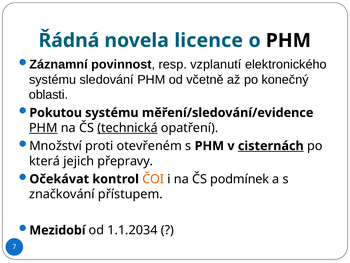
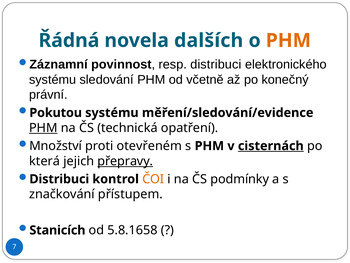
licence: licence -> dalších
PHM at (288, 40) colour: black -> orange
resp vzplanutí: vzplanutí -> distribuci
oblasti: oblasti -> právní
technická underline: present -> none
přepravy underline: none -> present
Očekávat at (59, 179): Očekávat -> Distribuci
podmínek: podmínek -> podmínky
Mezidobí: Mezidobí -> Stanicích
1.1.2034: 1.1.2034 -> 5.8.1658
